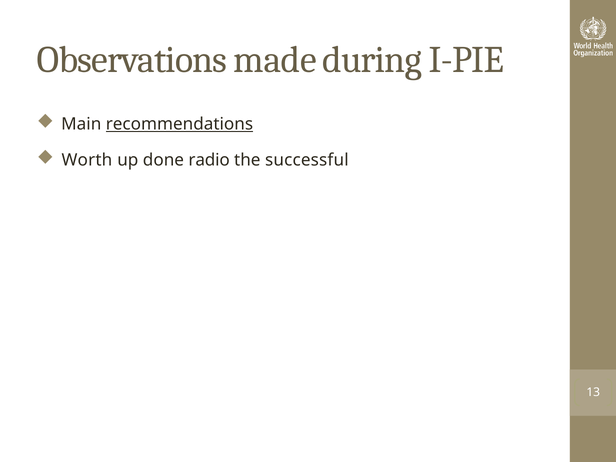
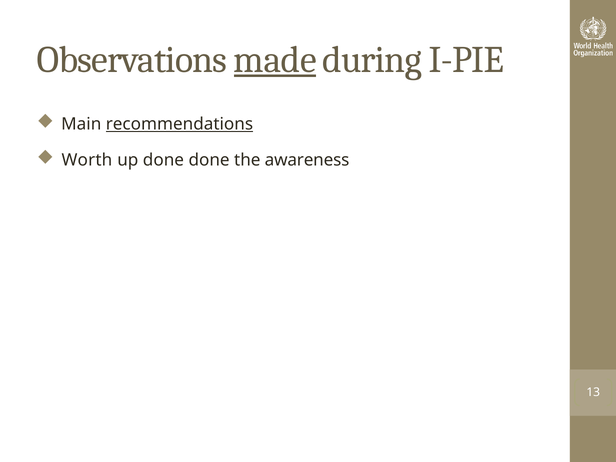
made underline: none -> present
done radio: radio -> done
successful: successful -> awareness
